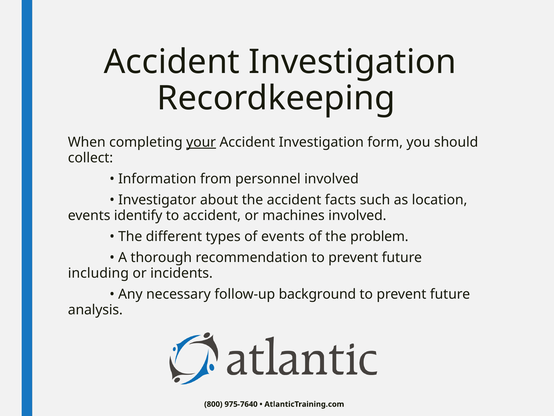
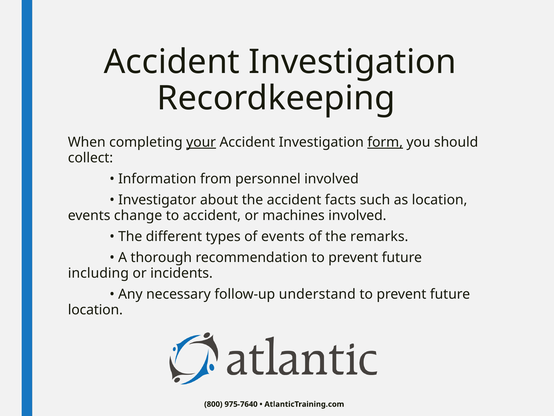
form underline: none -> present
identify: identify -> change
problem: problem -> remarks
background: background -> understand
analysis at (95, 309): analysis -> location
